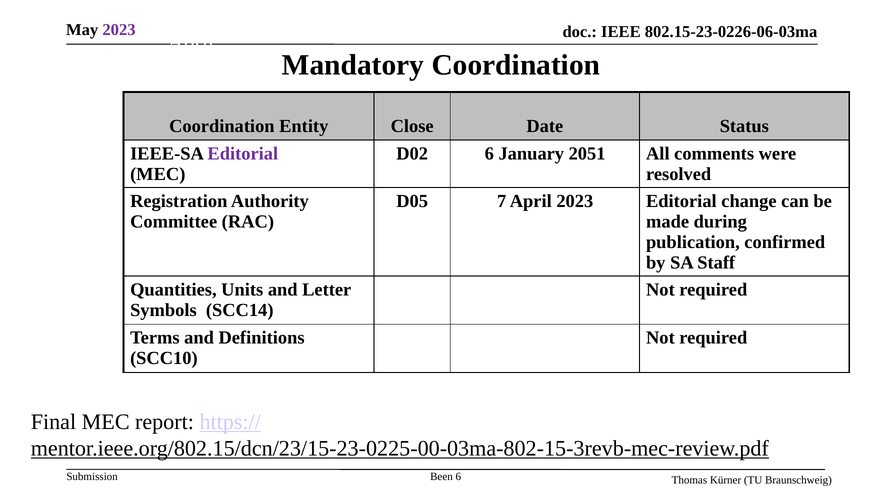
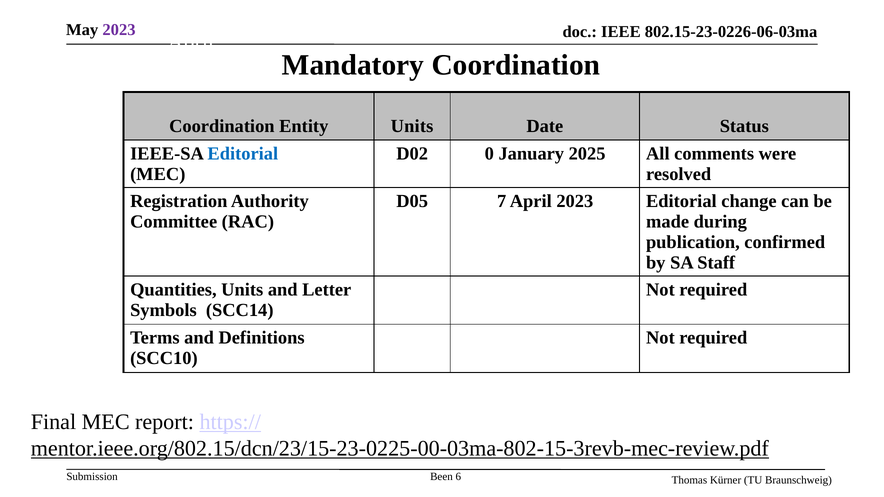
Entity Close: Close -> Units
Editorial at (243, 154) colour: purple -> blue
D02 6: 6 -> 0
2051: 2051 -> 2025
